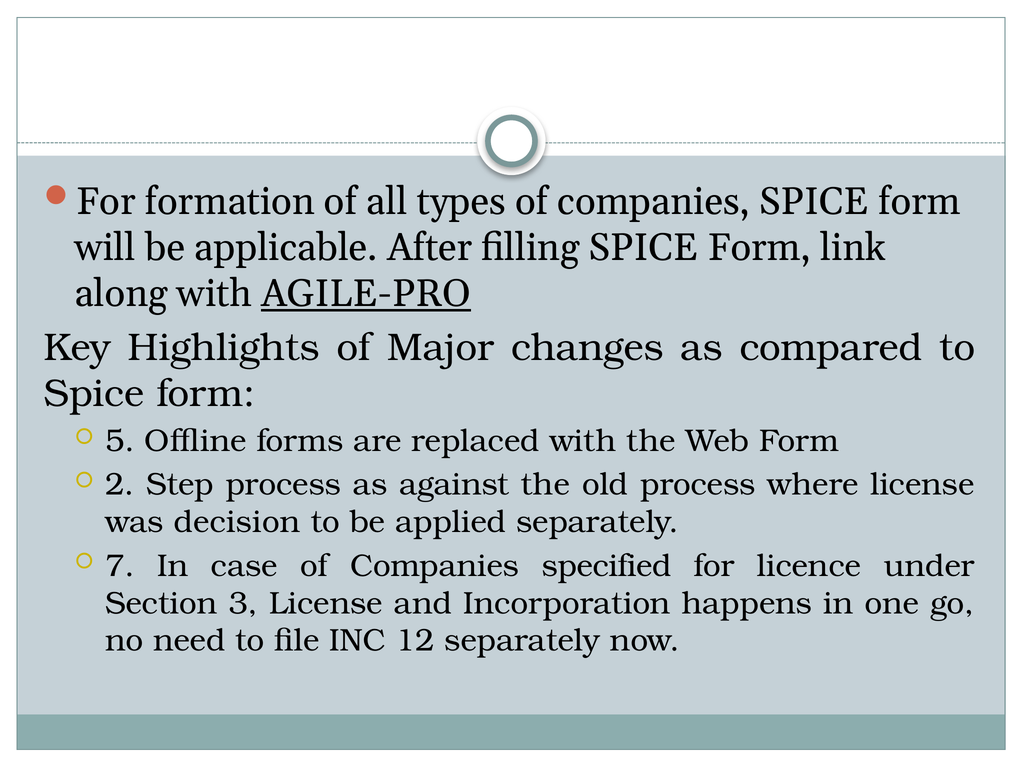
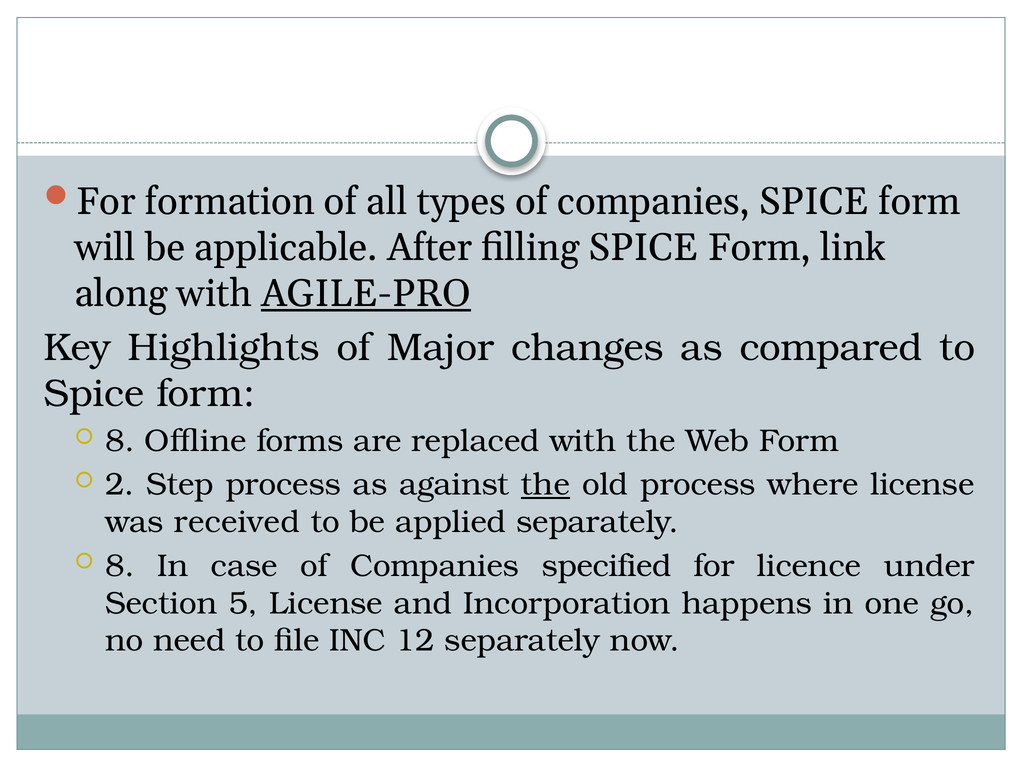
5 at (120, 441): 5 -> 8
the at (545, 485) underline: none -> present
decision: decision -> received
7 at (120, 566): 7 -> 8
3: 3 -> 5
